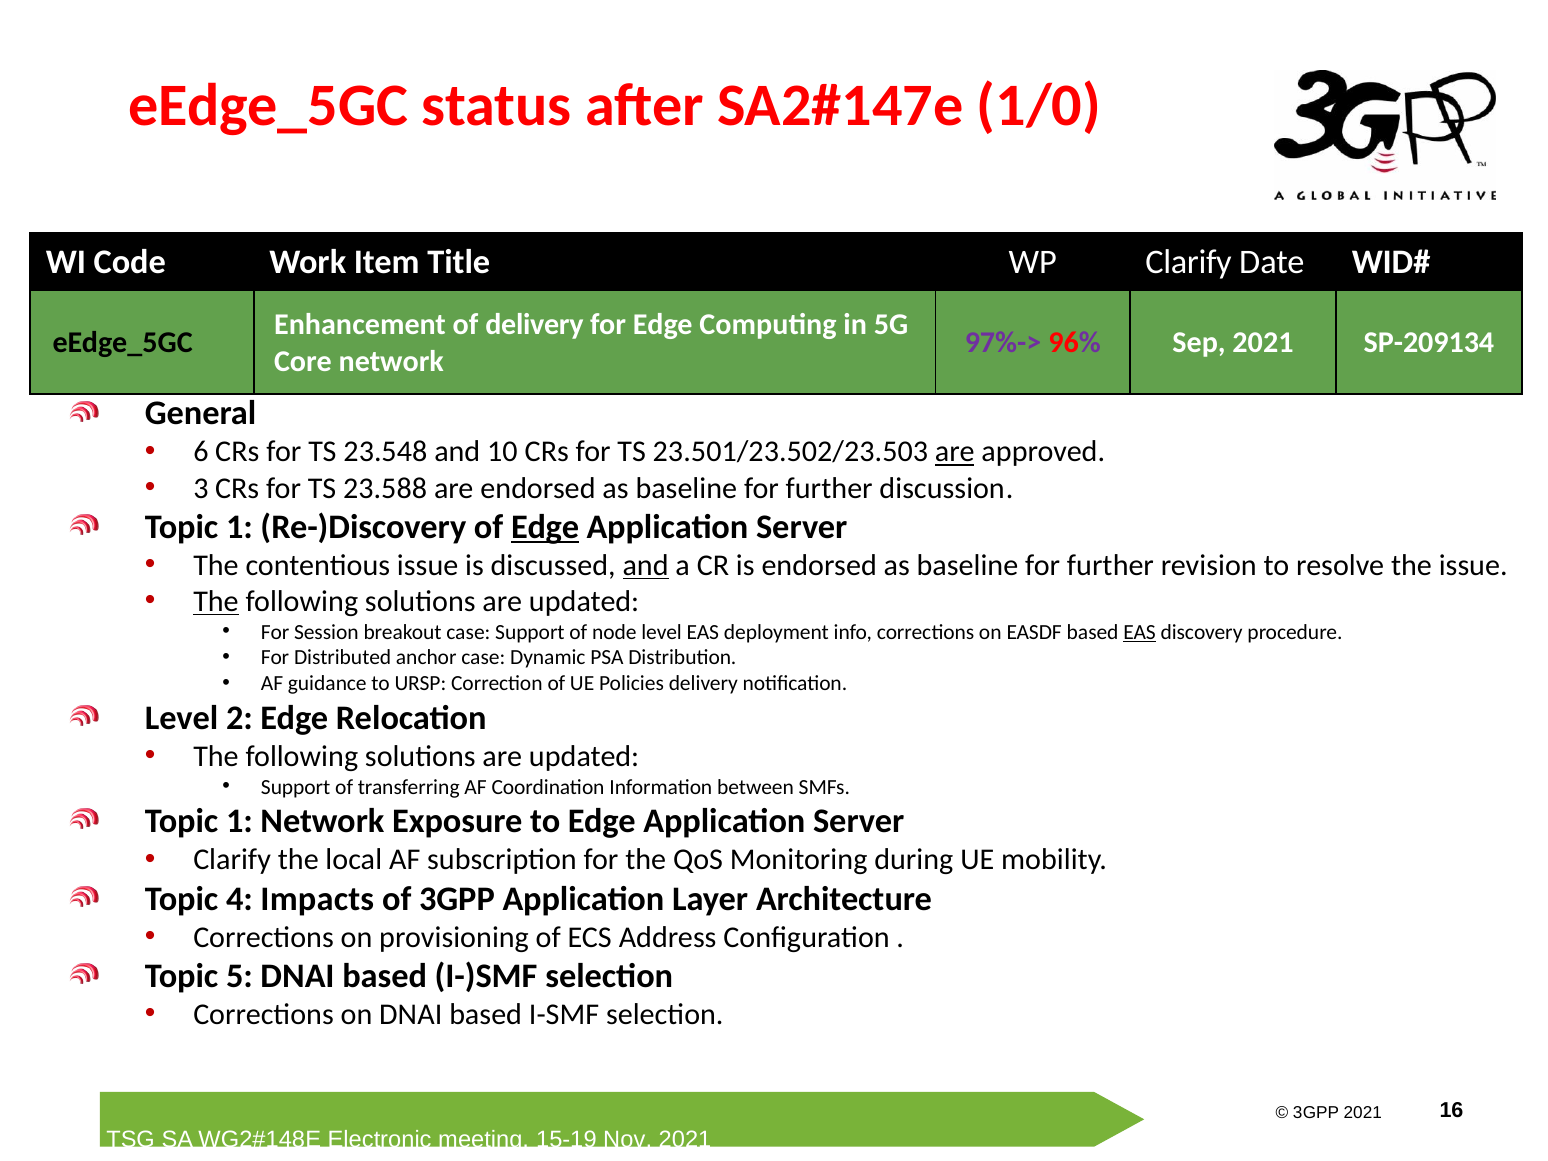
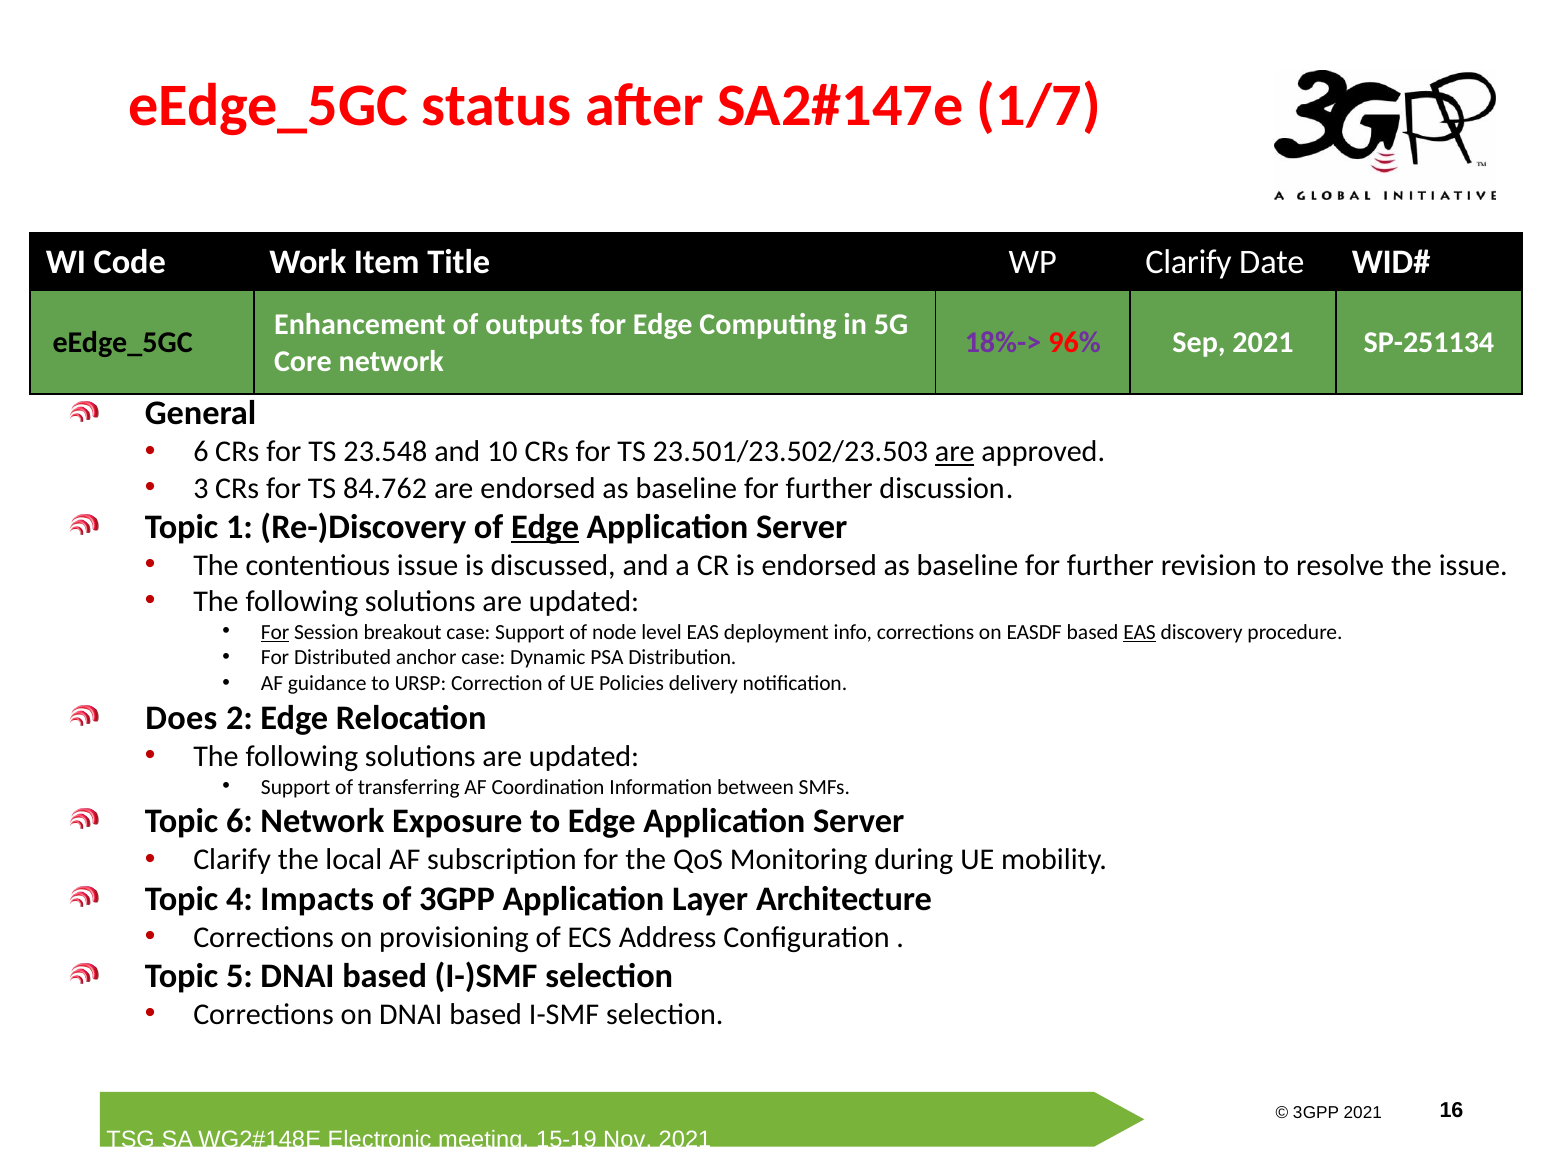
1/0: 1/0 -> 1/7
of delivery: delivery -> outputs
97%->: 97%-> -> 18%->
SP-209134: SP-209134 -> SP-251134
23.588: 23.588 -> 84.762
and at (646, 566) underline: present -> none
The at (216, 602) underline: present -> none
For at (275, 632) underline: none -> present
Level at (182, 718): Level -> Does
1 at (239, 821): 1 -> 6
